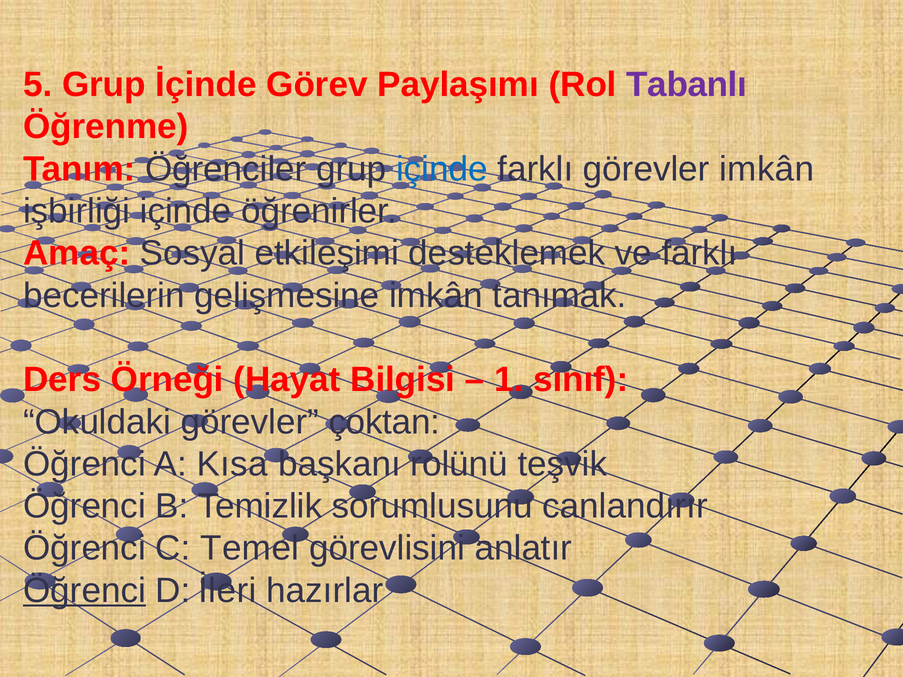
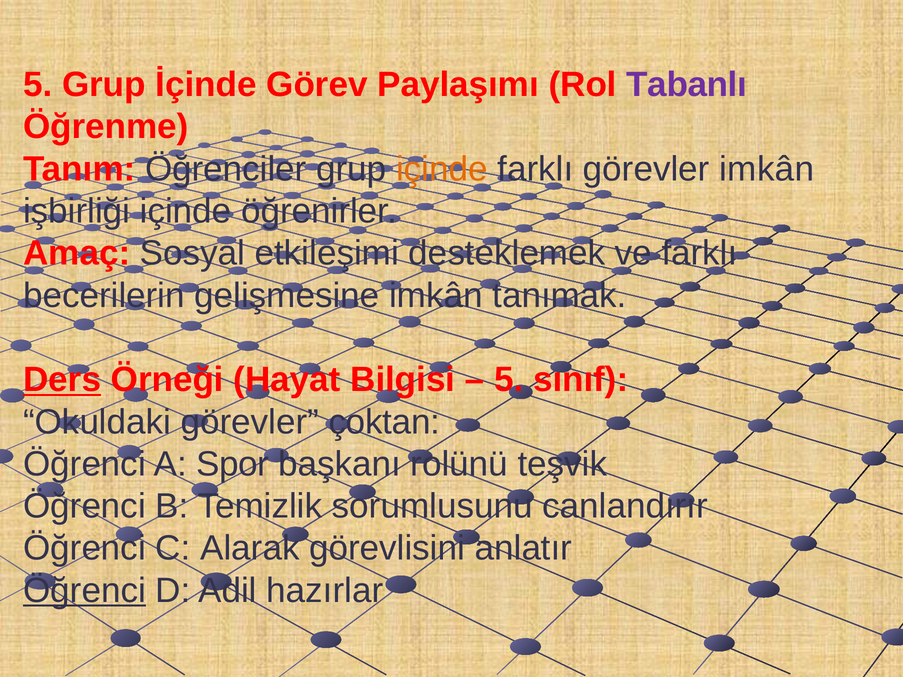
içinde at (442, 169) colour: blue -> orange
Ders underline: none -> present
1 at (509, 380): 1 -> 5
Kısa: Kısa -> Spor
Temel: Temel -> Alarak
İleri: İleri -> Adil
